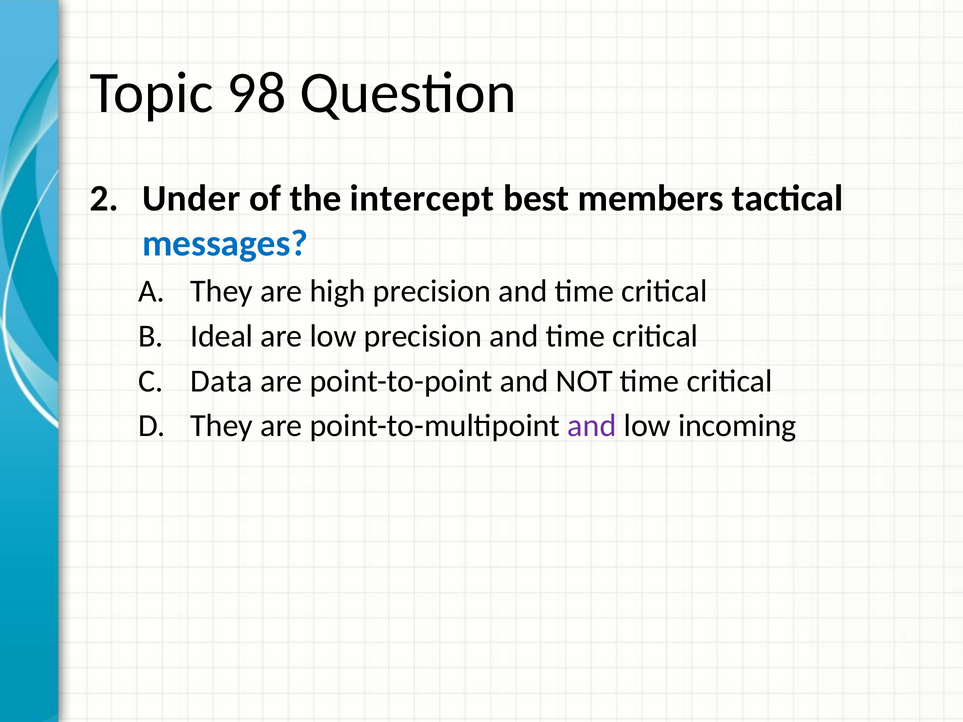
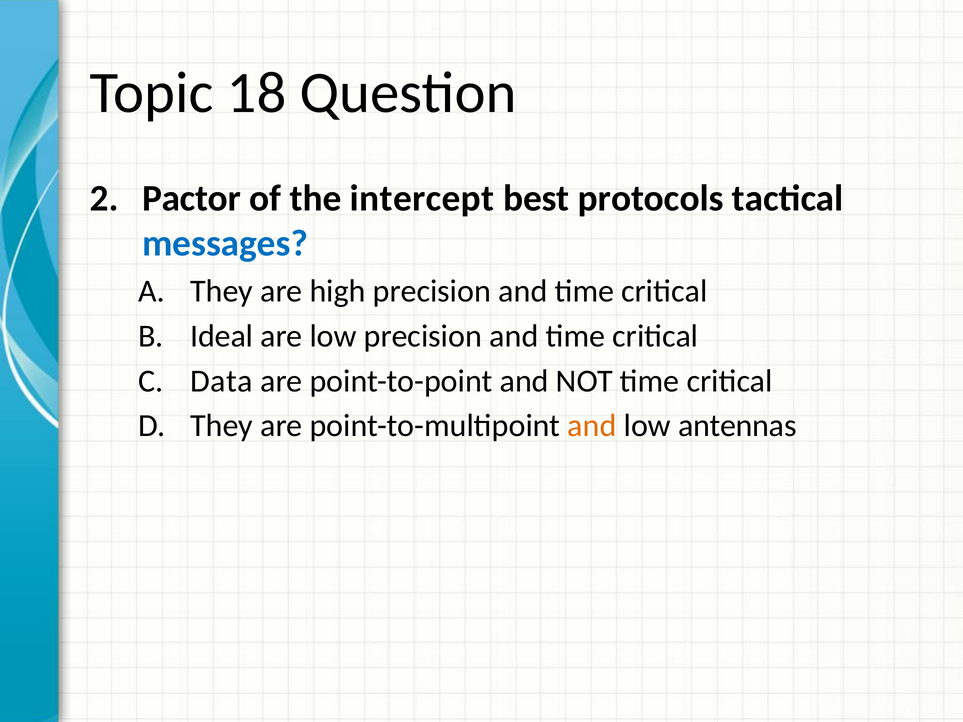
98: 98 -> 18
Under: Under -> Pactor
members: members -> protocols
and at (592, 426) colour: purple -> orange
incoming: incoming -> antennas
